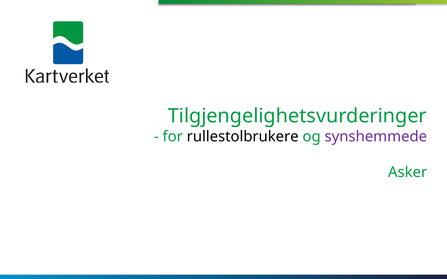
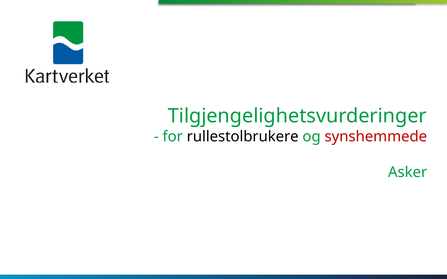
synshemmede colour: purple -> red
